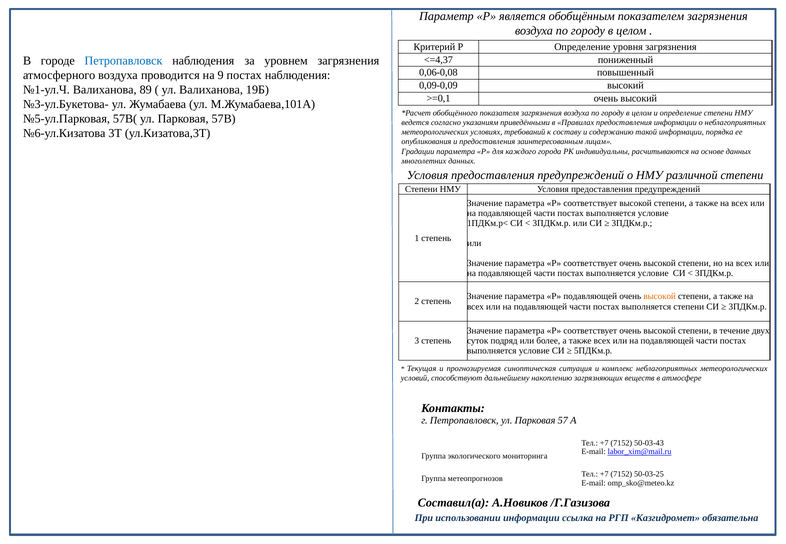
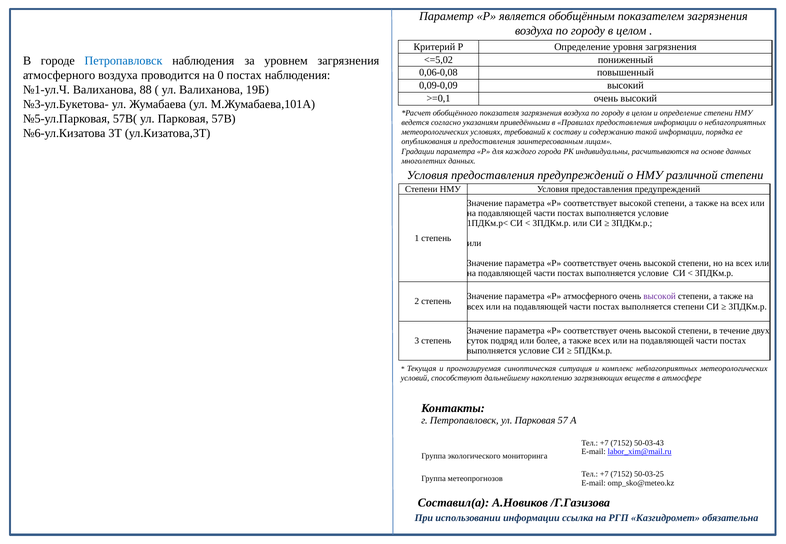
<=4,37: <=4,37 -> <=5,02
9: 9 -> 0
89: 89 -> 88
Р подавляющей: подавляющей -> атмосферного
высокой at (660, 297) colour: orange -> purple
